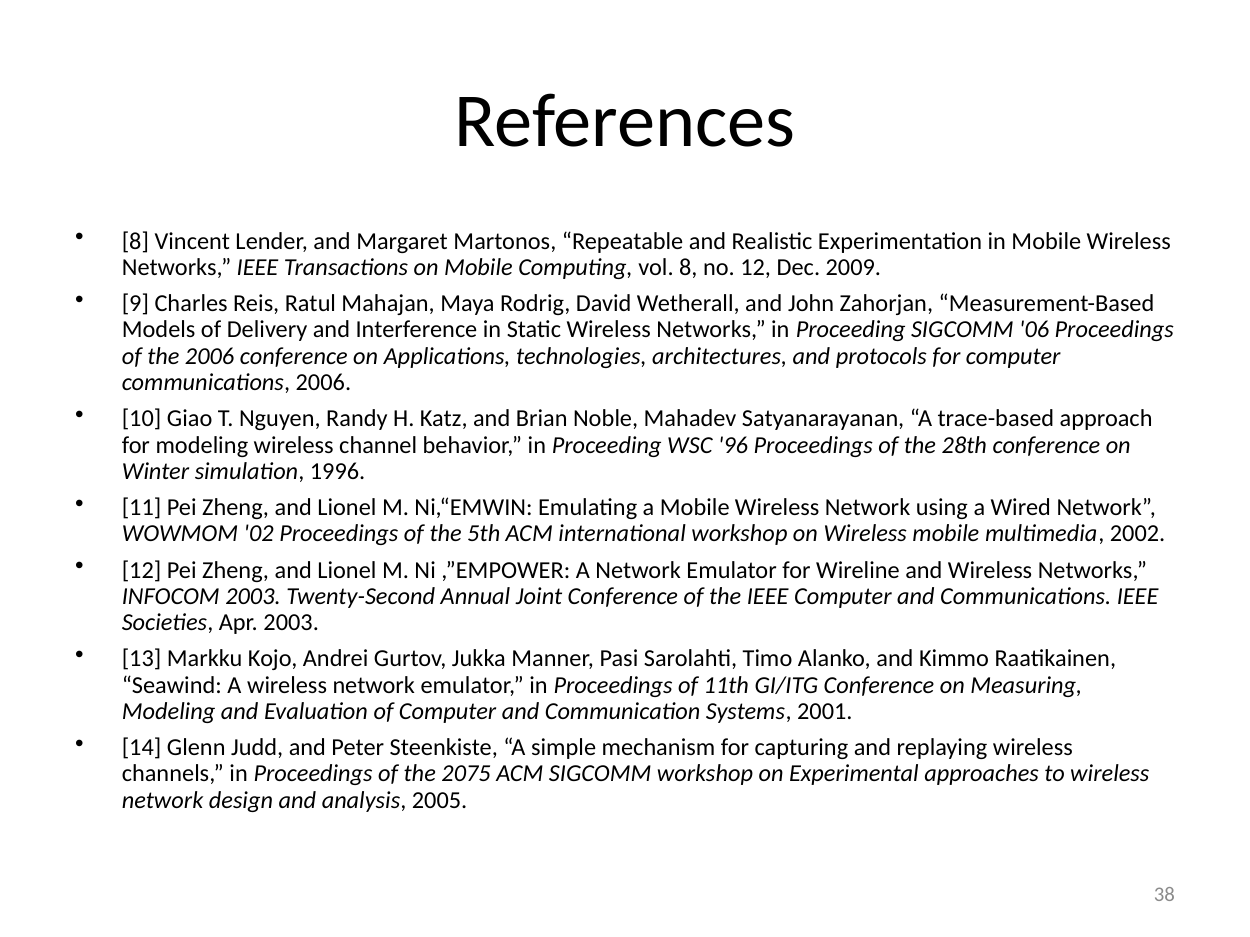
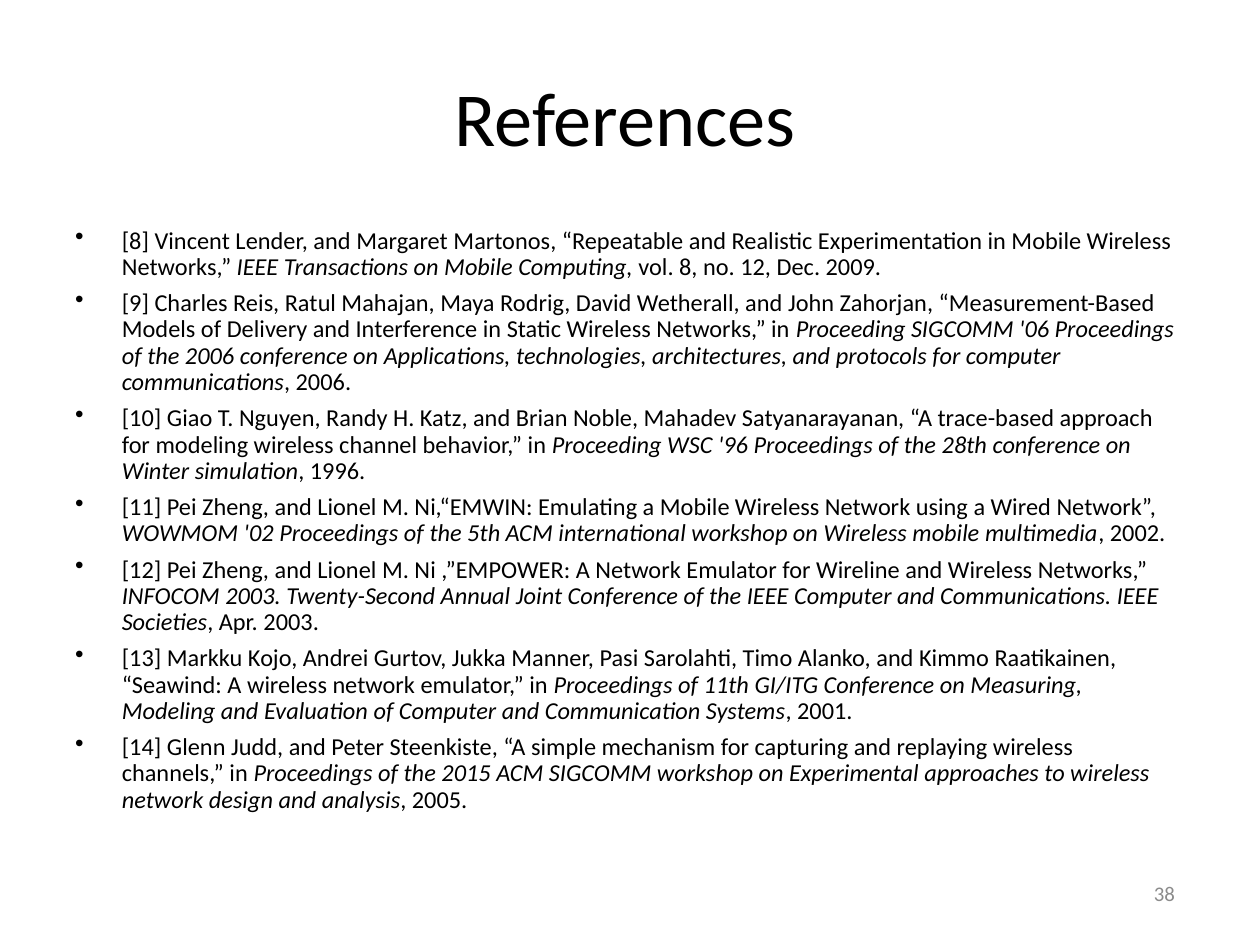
2075: 2075 -> 2015
